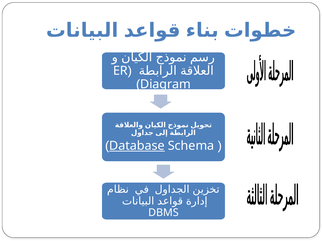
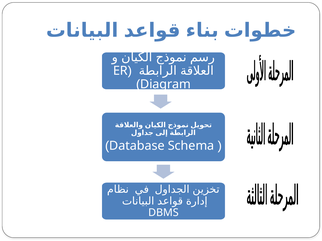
Database underline: present -> none
